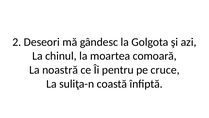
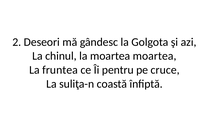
moartea comoară: comoară -> moartea
noastră: noastră -> fruntea
